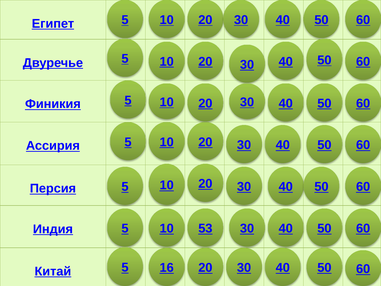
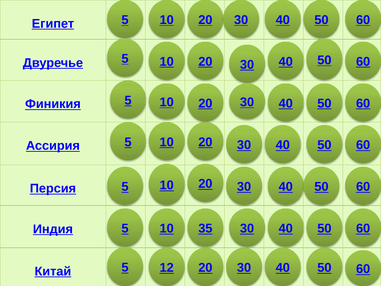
53: 53 -> 35
16: 16 -> 12
